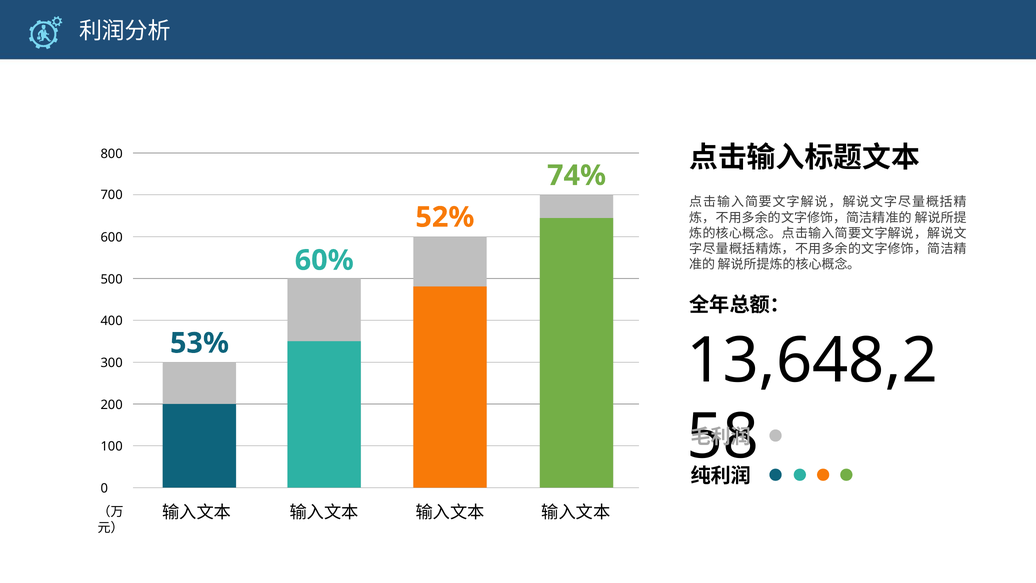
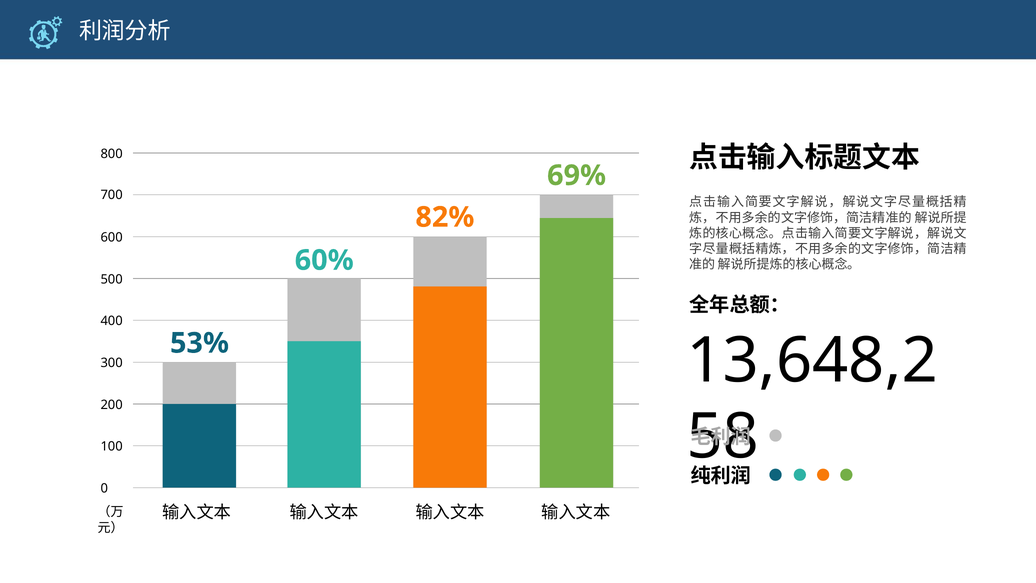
74%: 74% -> 69%
52%: 52% -> 82%
